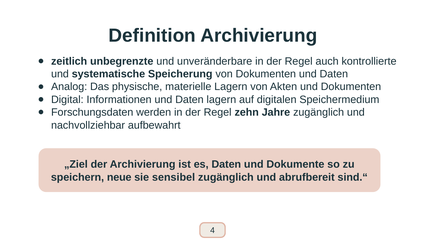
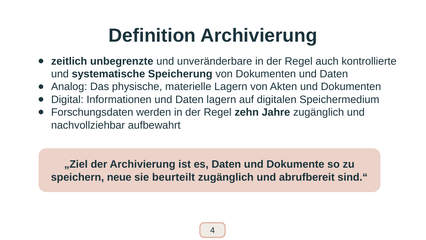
sensibel: sensibel -> beurteilt
